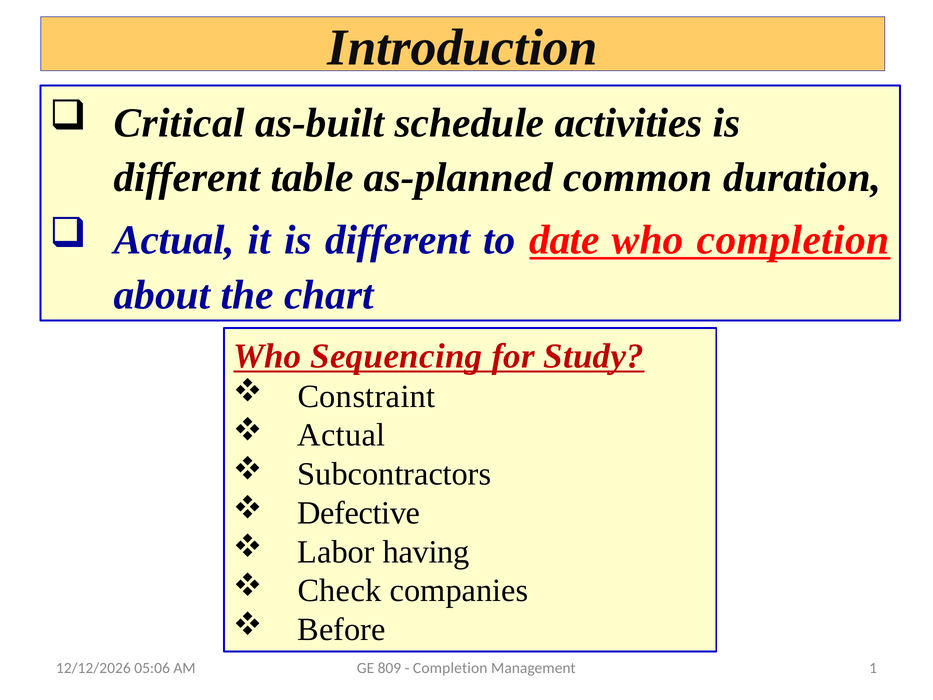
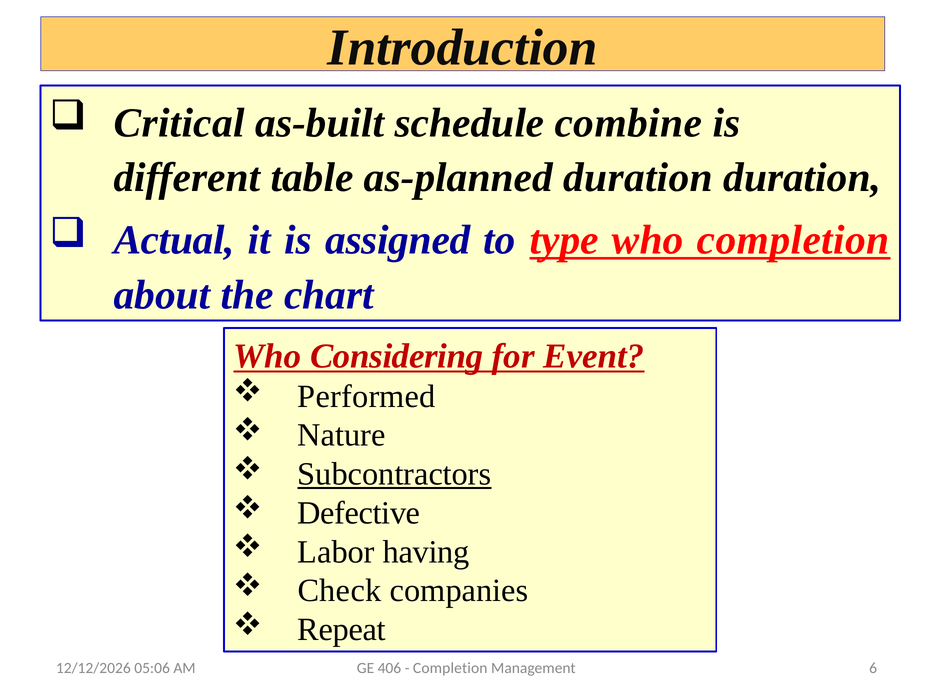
activities: activities -> combine
as-planned common: common -> duration
it is different: different -> assigned
date: date -> type
Sequencing: Sequencing -> Considering
Study: Study -> Event
Constraint: Constraint -> Performed
Actual at (341, 435): Actual -> Nature
Subcontractors underline: none -> present
Before: Before -> Repeat
809: 809 -> 406
1: 1 -> 6
